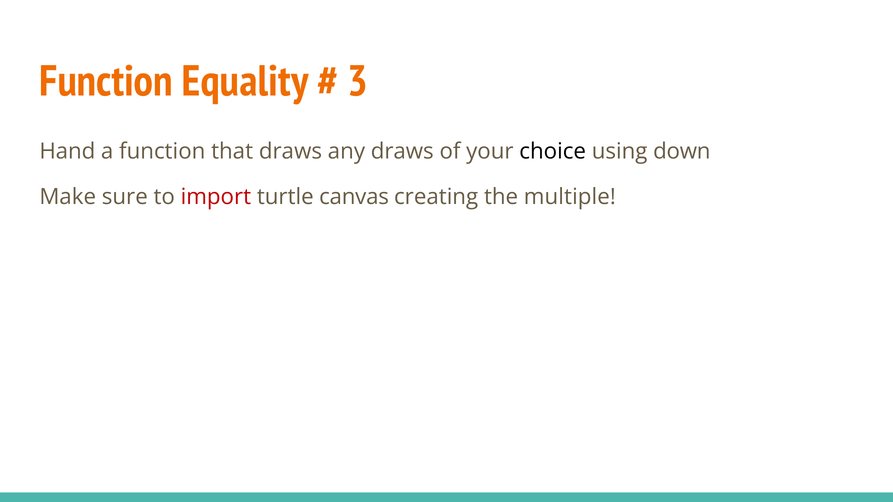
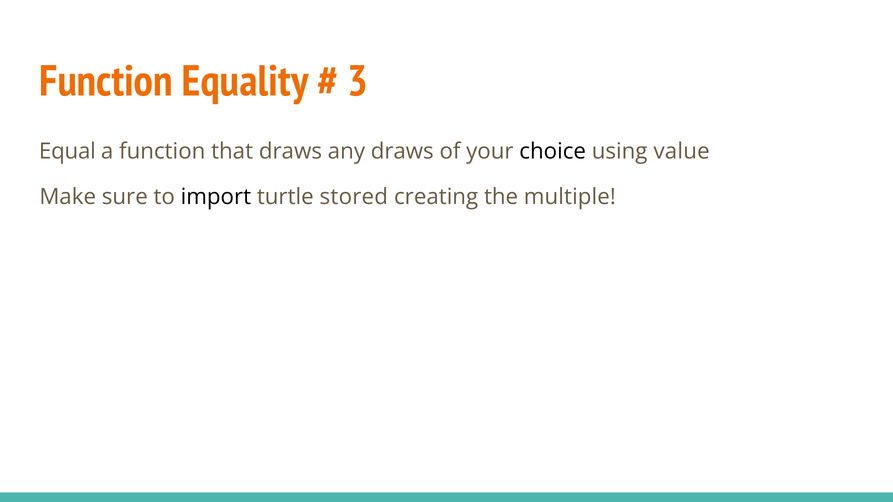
Hand: Hand -> Equal
down: down -> value
import colour: red -> black
canvas: canvas -> stored
